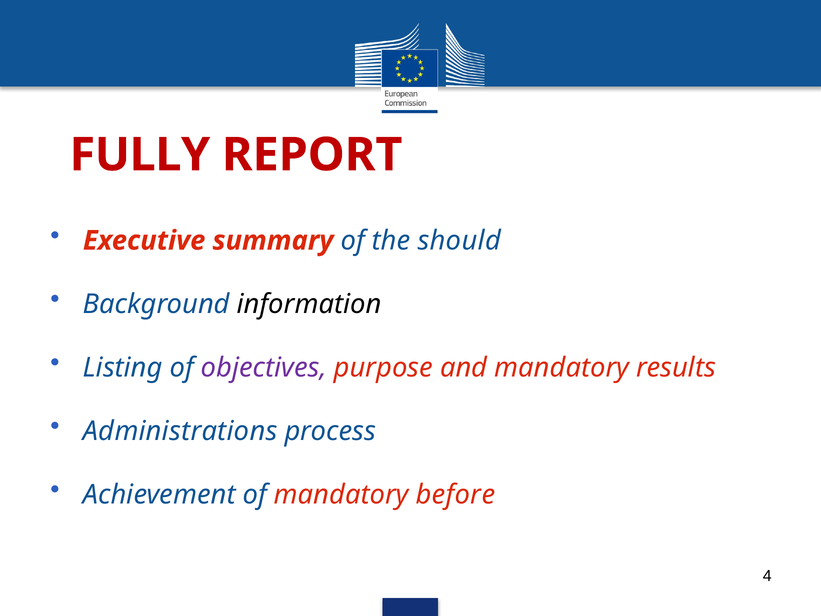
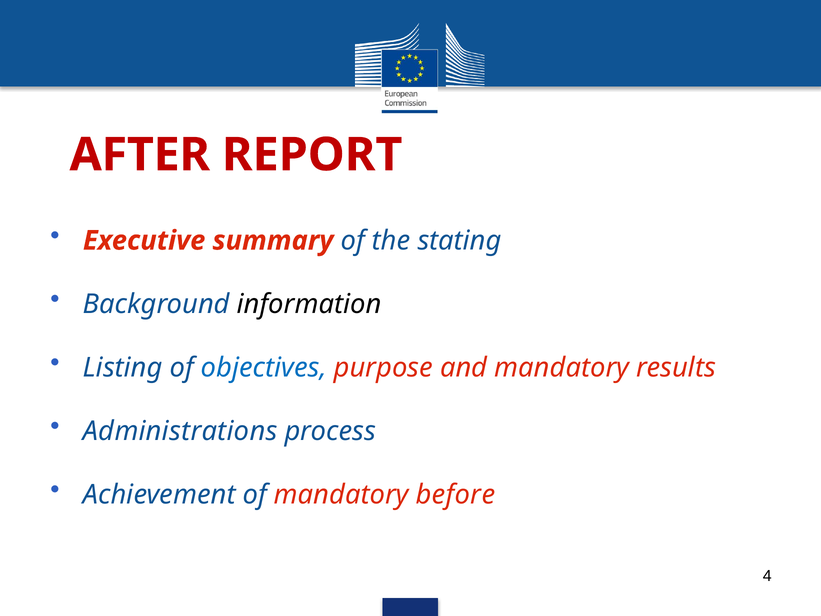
FULLY: FULLY -> AFTER
should: should -> stating
objectives colour: purple -> blue
